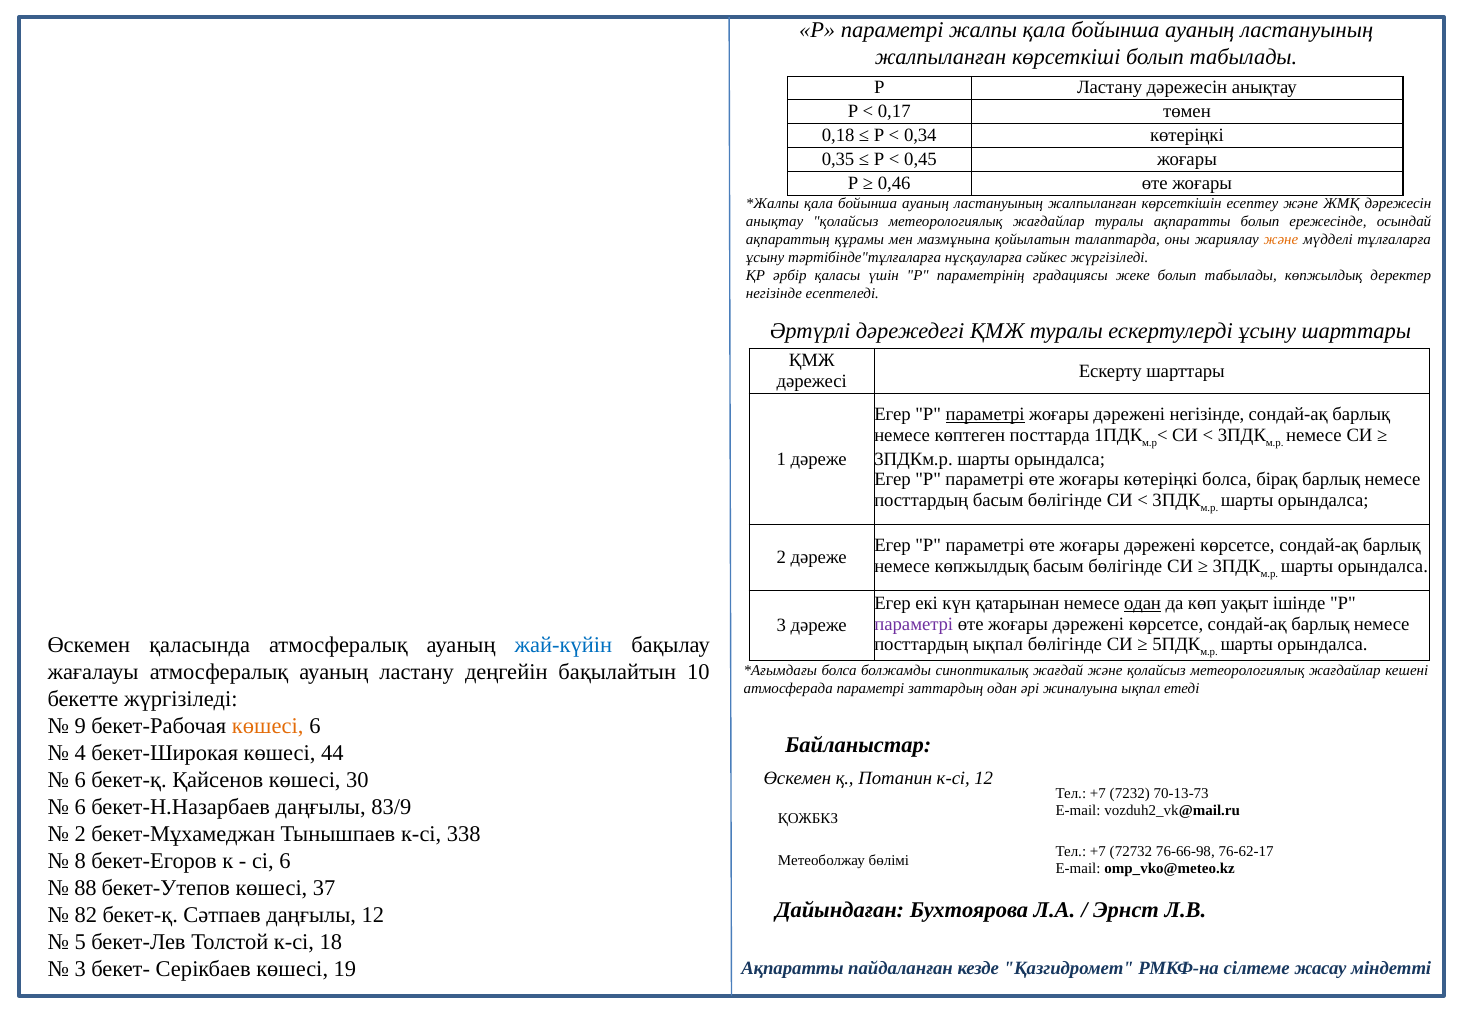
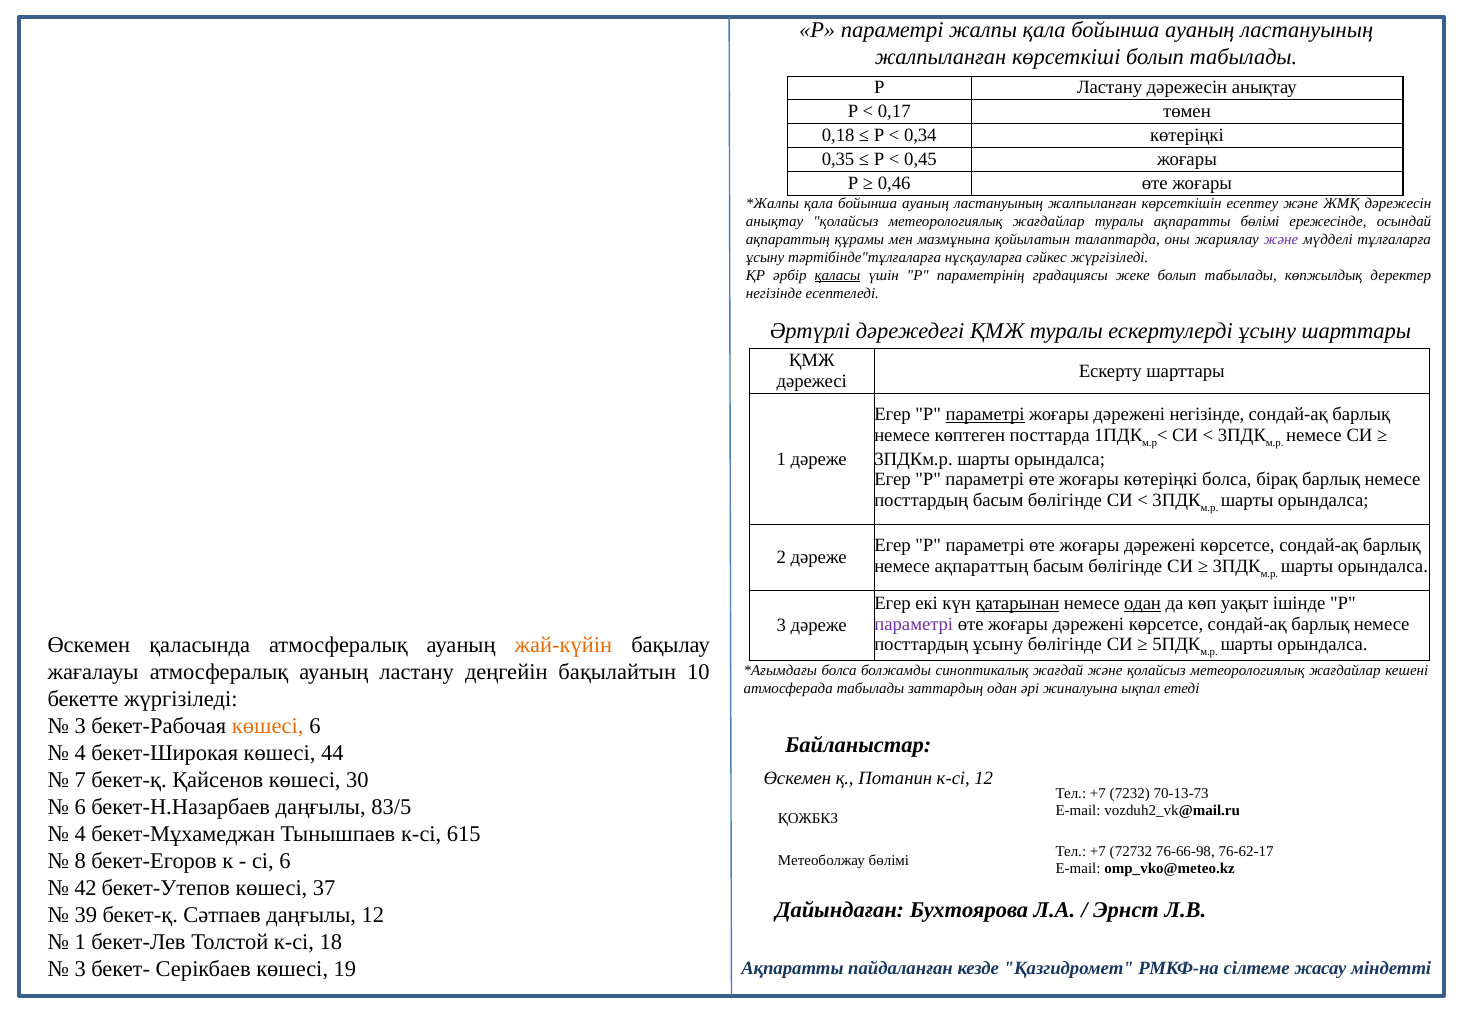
ақпаратты болып: болып -> бөлімі
және at (1281, 240) colour: orange -> purple
қаласы underline: none -> present
немесе көпжылдық: көпжылдық -> ақпараттың
қатарынан underline: none -> present
жай-күйін colour: blue -> orange
посттардың ықпал: ықпал -> ұсыну
атмосферада параметрі: параметрі -> табылады
9 at (80, 726): 9 -> 3
6 at (80, 780): 6 -> 7
83/9: 83/9 -> 83/5
2 at (80, 834): 2 -> 4
338: 338 -> 615
88: 88 -> 42
82: 82 -> 39
5 at (80, 942): 5 -> 1
